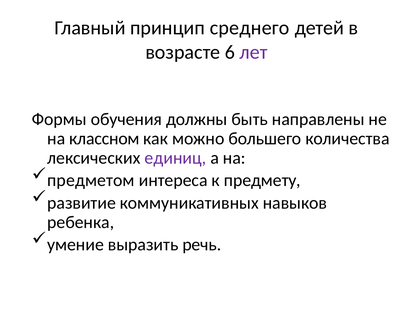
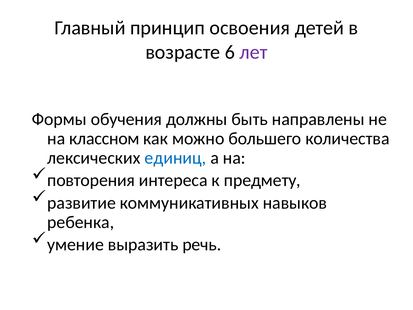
среднего: среднего -> освоения
единиц colour: purple -> blue
предметом: предметом -> повторения
